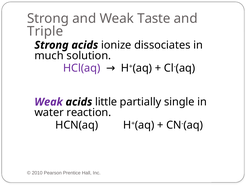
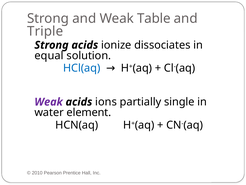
Taste: Taste -> Table
much: much -> equal
HCl(aq colour: purple -> blue
little: little -> ions
reaction: reaction -> element
